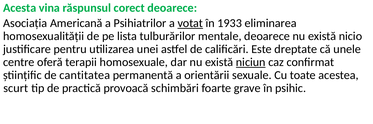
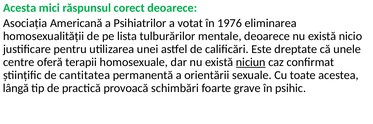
vina: vina -> mici
votat underline: present -> none
1933: 1933 -> 1976
scurt: scurt -> lângă
